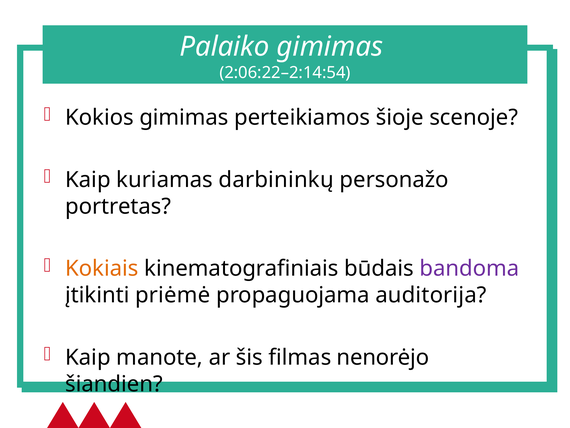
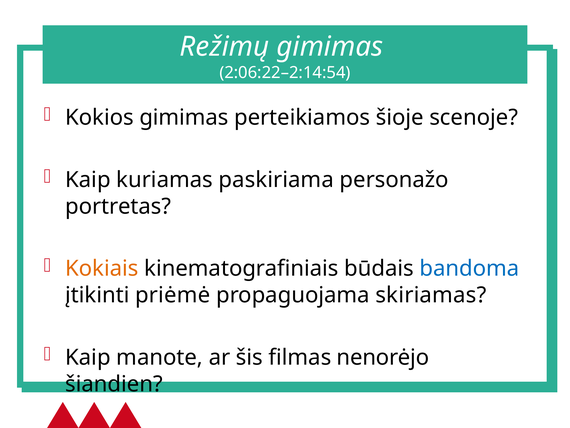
Palaiko: Palaiko -> Režimų
darbininkų: darbininkų -> paskiriama
bandoma colour: purple -> blue
auditorija: auditorija -> skiriamas
